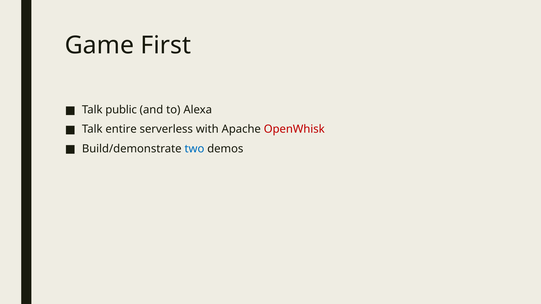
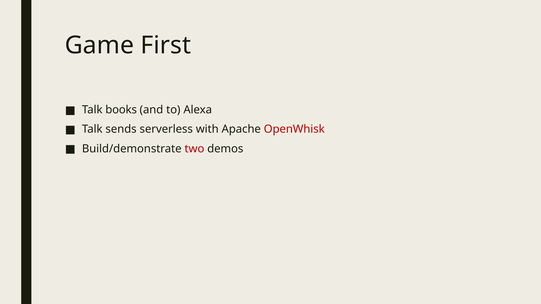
public: public -> books
entire: entire -> sends
two colour: blue -> red
